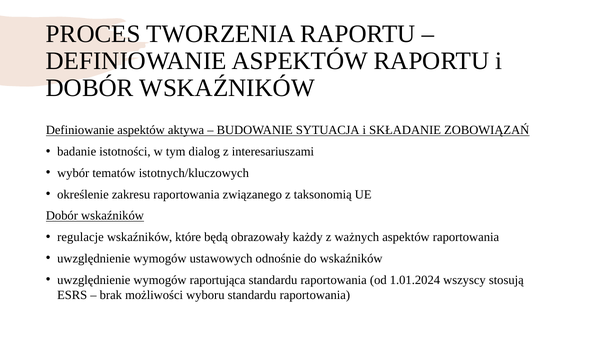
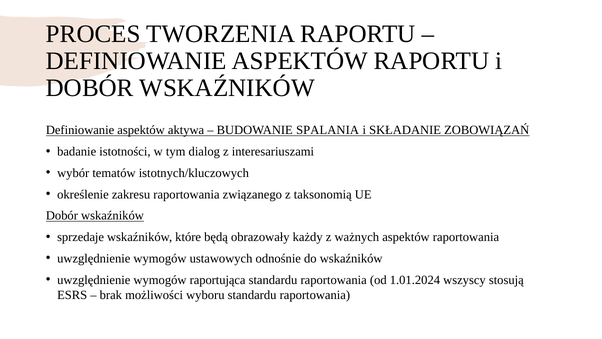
SYTUACJA: SYTUACJA -> SPALANIA
regulacje: regulacje -> sprzedaje
